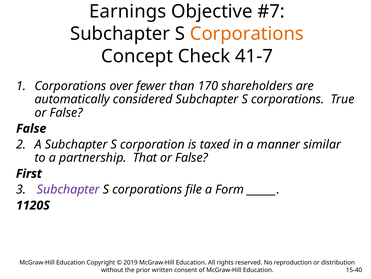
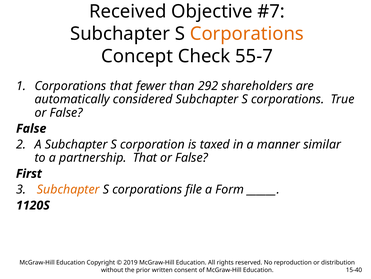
Earnings: Earnings -> Received
41-7: 41-7 -> 55-7
Corporations over: over -> that
170: 170 -> 292
Subchapter at (68, 189) colour: purple -> orange
